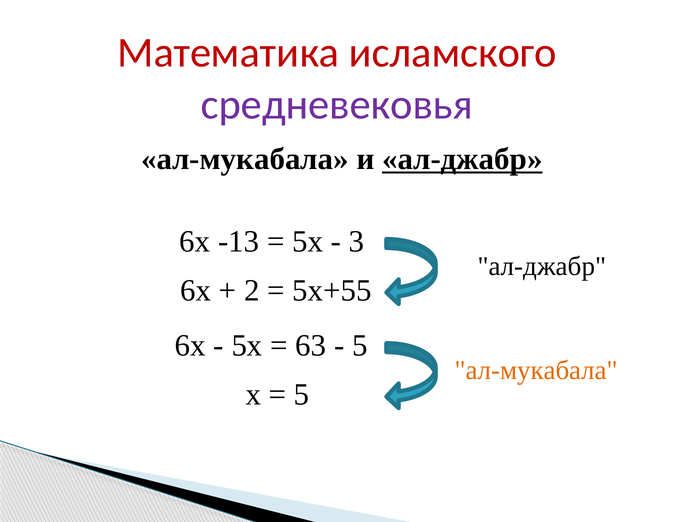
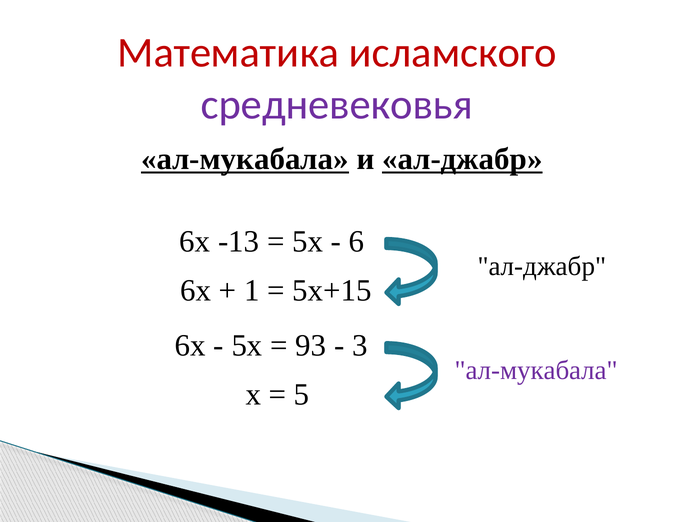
ал-мукабала at (245, 159) underline: none -> present
3: 3 -> 6
2: 2 -> 1
5x+55: 5x+55 -> 5x+15
63: 63 -> 93
5 at (360, 345): 5 -> 3
ал-мукабала at (536, 370) colour: orange -> purple
